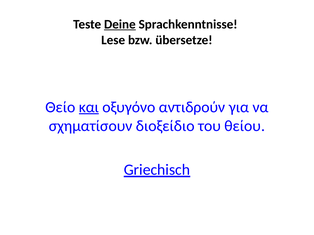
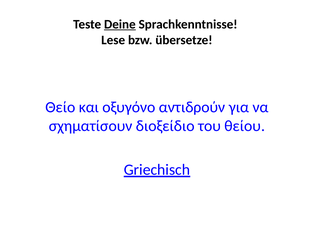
και underline: present -> none
